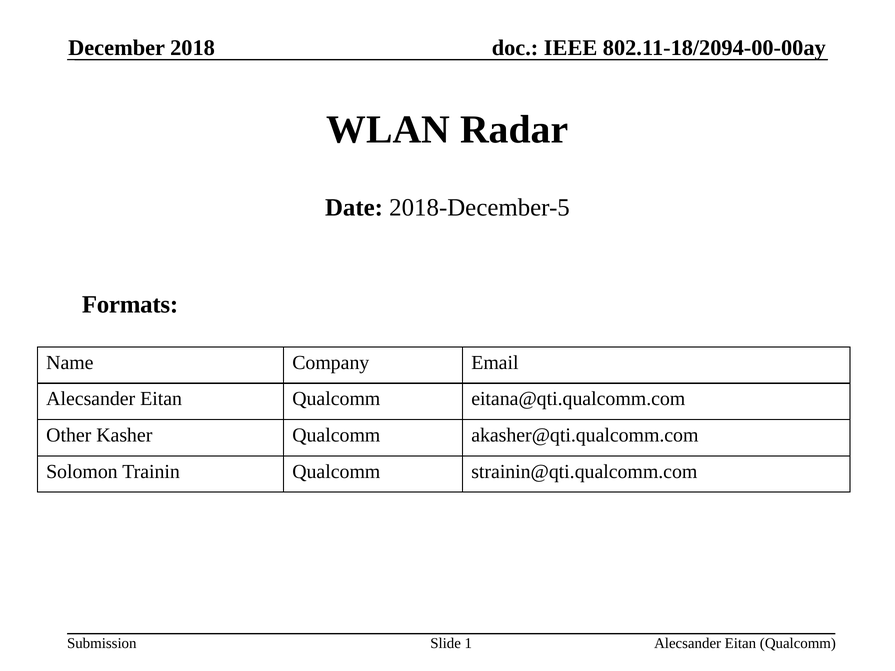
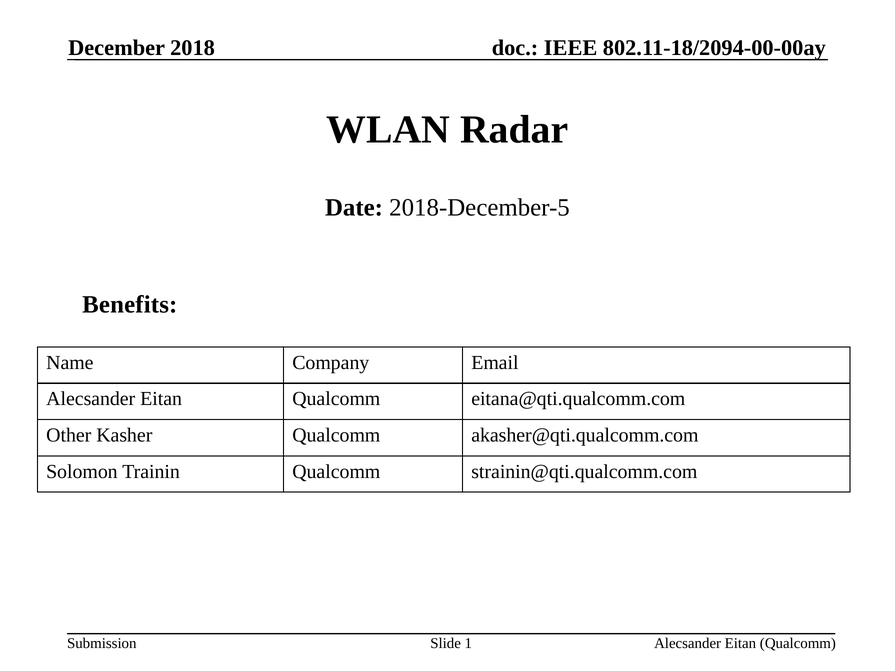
Formats: Formats -> Benefits
